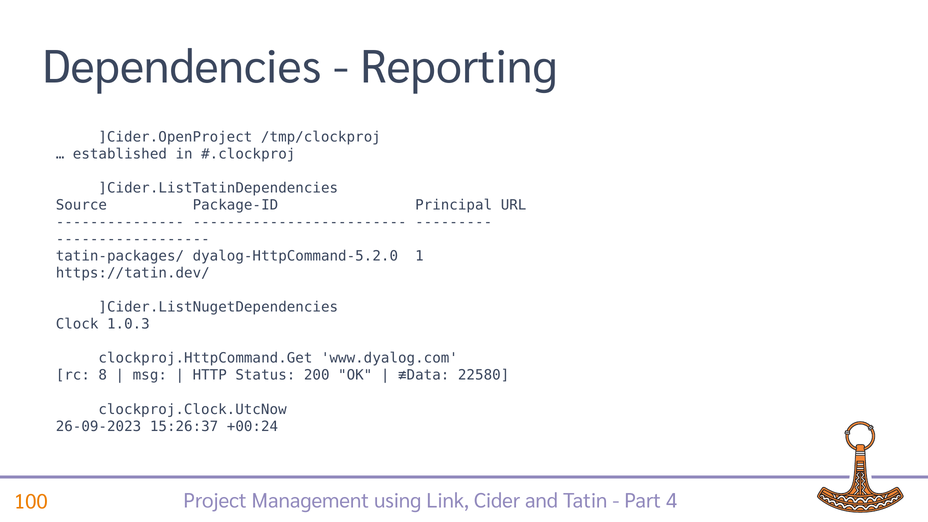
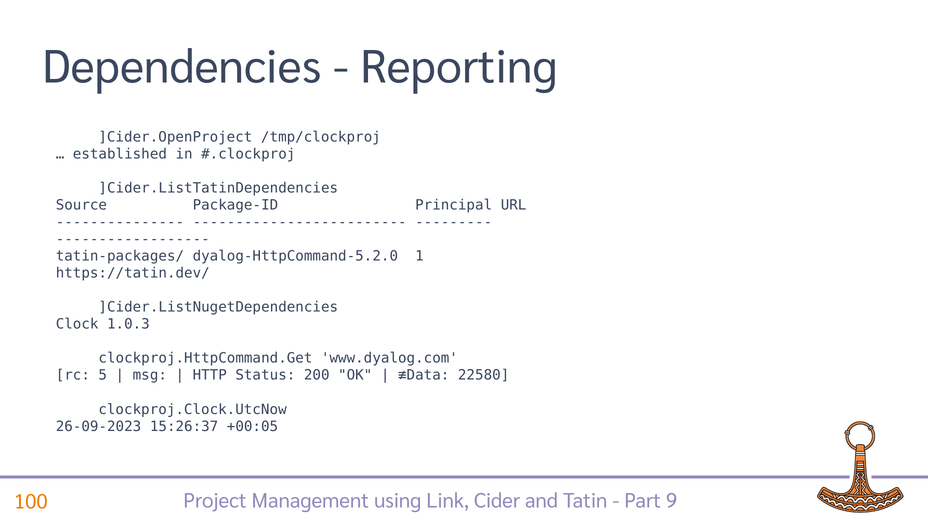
8: 8 -> 5
+00:24: +00:24 -> +00:05
4: 4 -> 9
